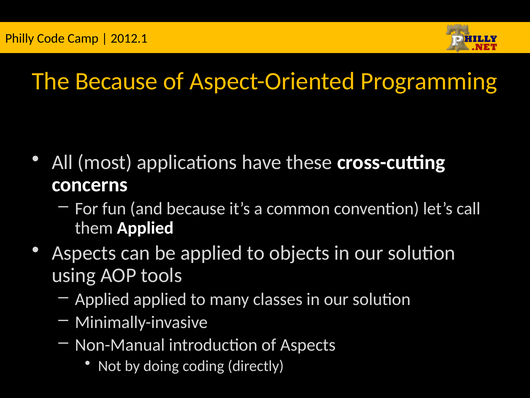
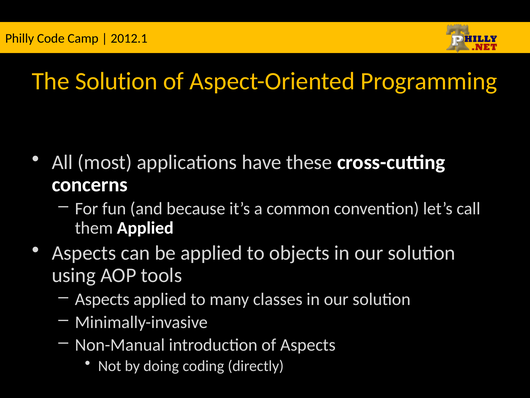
The Because: Because -> Solution
Applied at (102, 299): Applied -> Aspects
